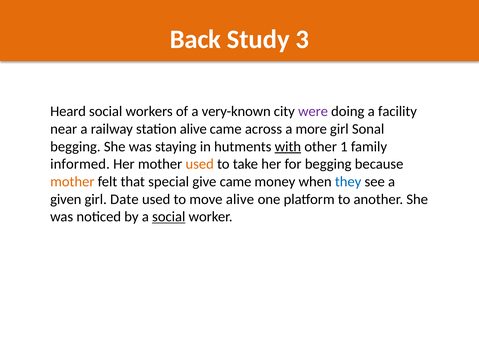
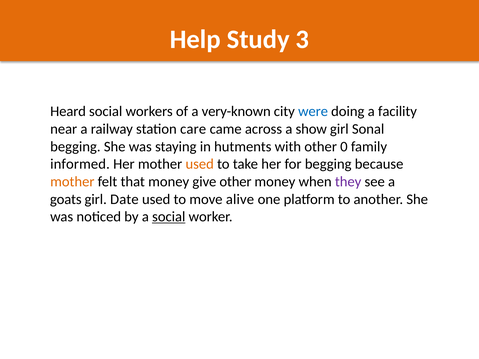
Back: Back -> Help
were colour: purple -> blue
station alive: alive -> care
more: more -> show
with underline: present -> none
1: 1 -> 0
that special: special -> money
give came: came -> other
they colour: blue -> purple
given: given -> goats
